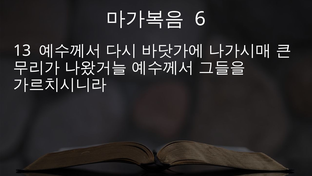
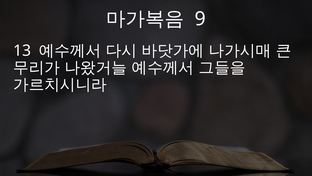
6: 6 -> 9
